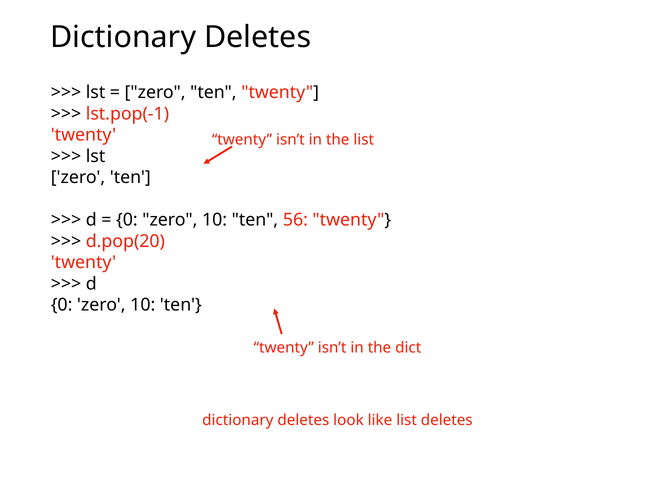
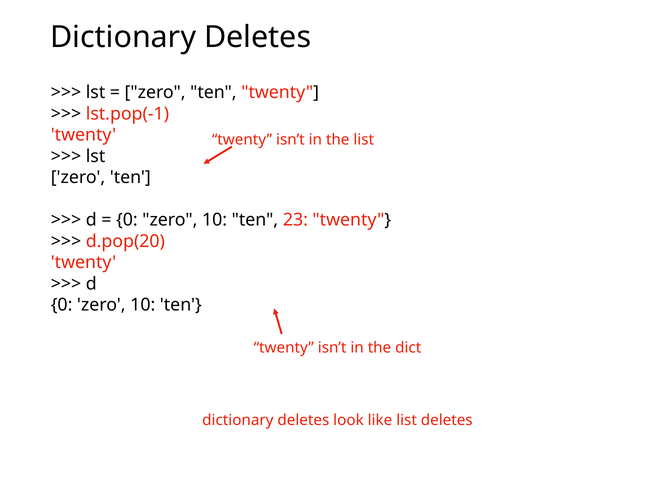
56: 56 -> 23
